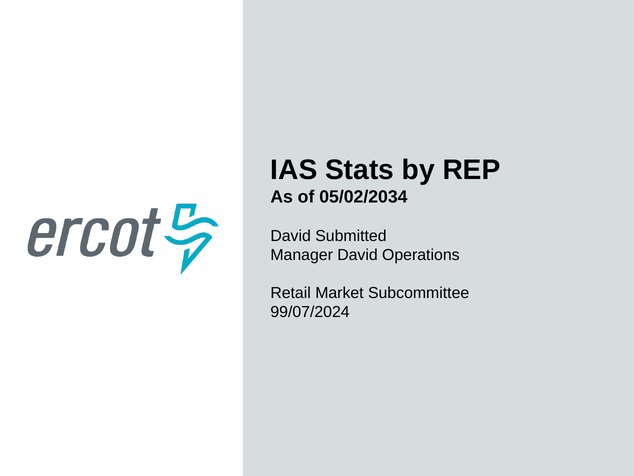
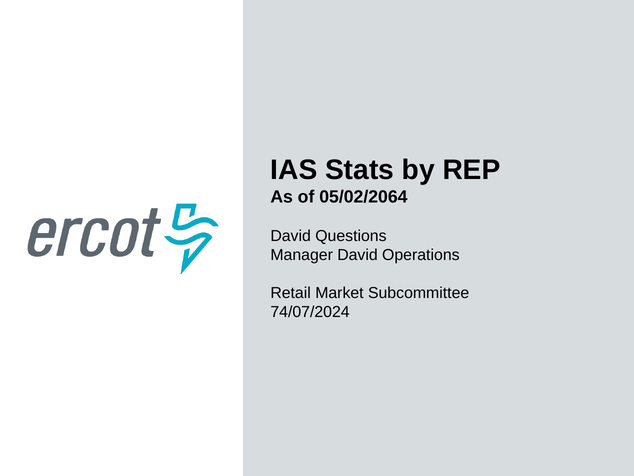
05/02/2034: 05/02/2034 -> 05/02/2064
Submitted: Submitted -> Questions
99/07/2024: 99/07/2024 -> 74/07/2024
